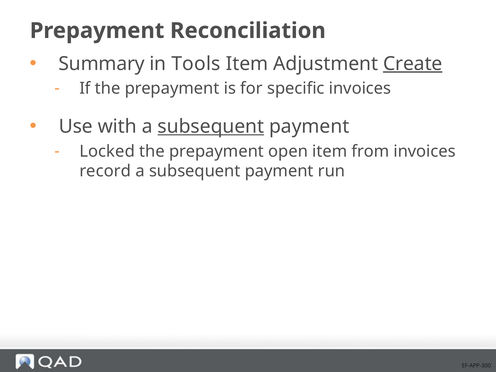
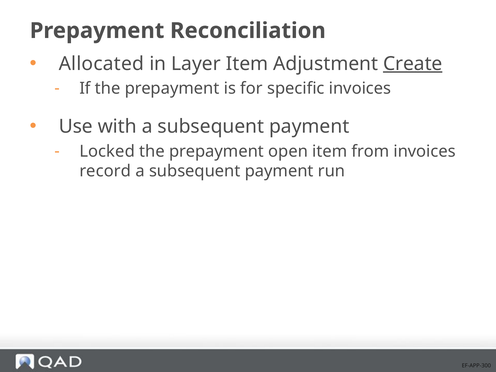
Summary: Summary -> Allocated
Tools: Tools -> Layer
subsequent at (211, 127) underline: present -> none
